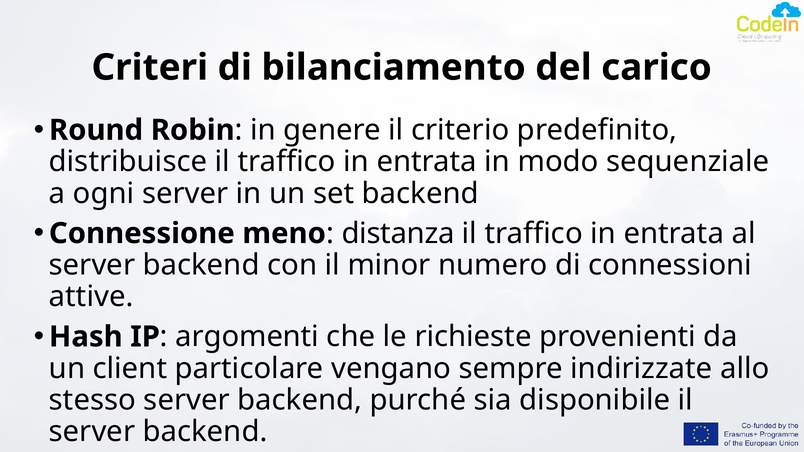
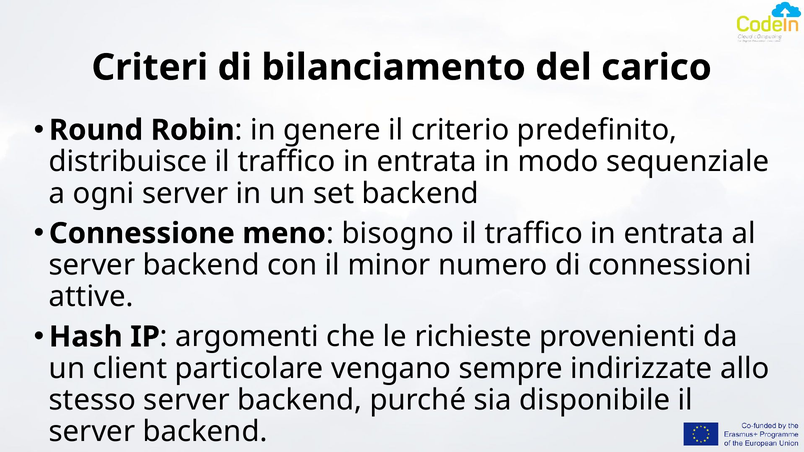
distanza: distanza -> bisogno
